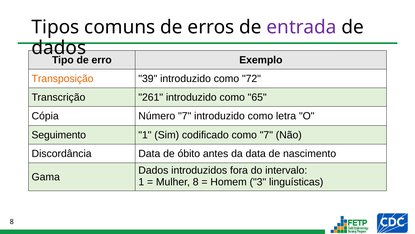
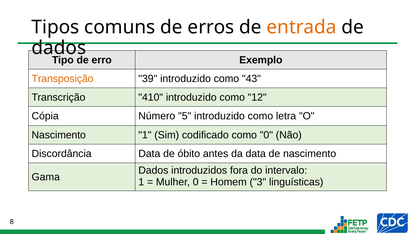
entrada colour: purple -> orange
72: 72 -> 43
261: 261 -> 410
65: 65 -> 12
Número 7: 7 -> 5
Seguimento at (59, 135): Seguimento -> Nascimento
como 7: 7 -> 0
Mulher 8: 8 -> 0
